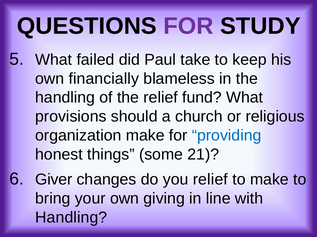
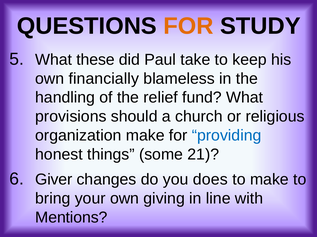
FOR at (188, 26) colour: purple -> orange
failed: failed -> these
you relief: relief -> does
Handling at (71, 218): Handling -> Mentions
